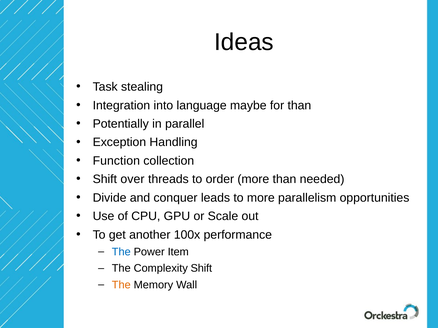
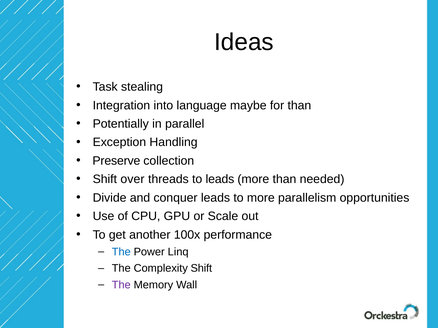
Function: Function -> Preserve
to order: order -> leads
Item: Item -> Linq
The at (121, 285) colour: orange -> purple
